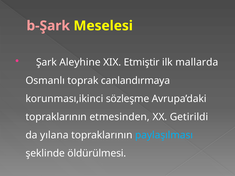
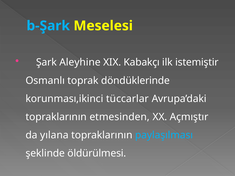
b-Şark colour: pink -> light blue
Etmiştir: Etmiştir -> Kabakçı
mallarda: mallarda -> istemiştir
canlandırmaya: canlandırmaya -> döndüklerinde
sözleşme: sözleşme -> tüccarlar
Getirildi: Getirildi -> Açmıştır
